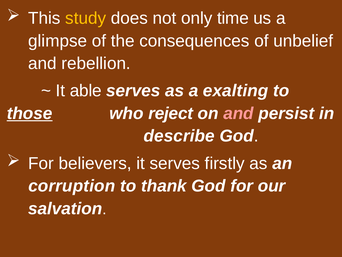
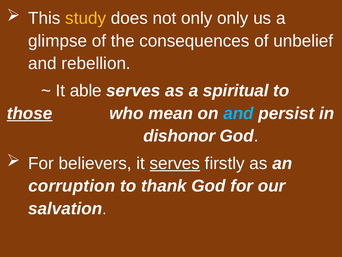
only time: time -> only
exalting: exalting -> spiritual
reject: reject -> mean
and at (238, 113) colour: pink -> light blue
describe: describe -> dishonor
serves at (175, 163) underline: none -> present
